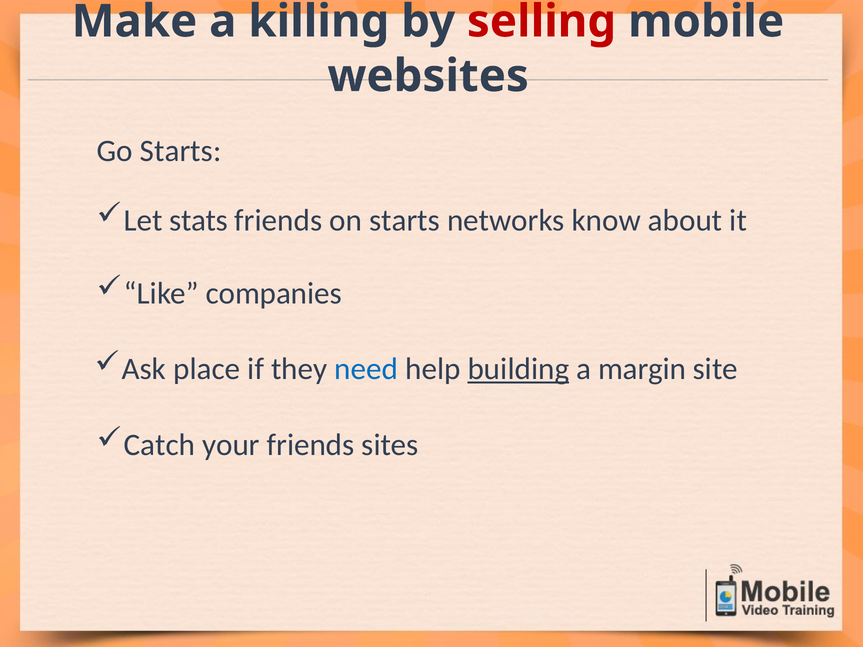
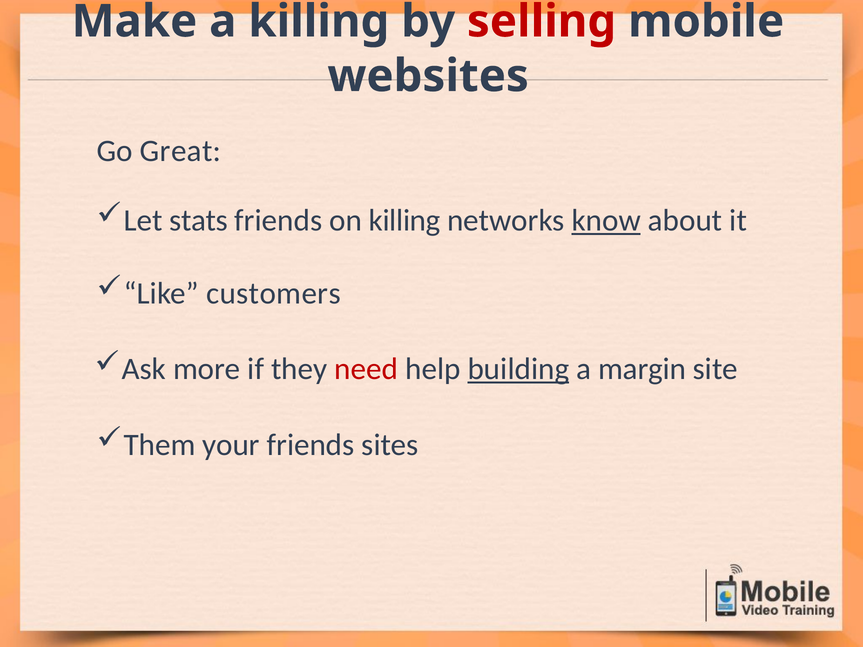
Go Starts: Starts -> Great
on starts: starts -> killing
know underline: none -> present
companies: companies -> customers
place: place -> more
need colour: blue -> red
Catch: Catch -> Them
